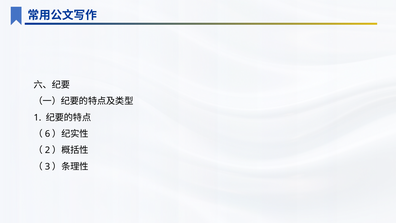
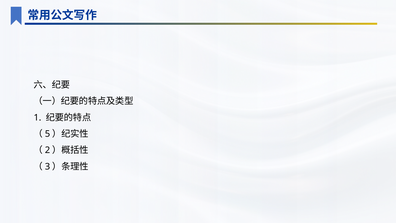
6: 6 -> 5
